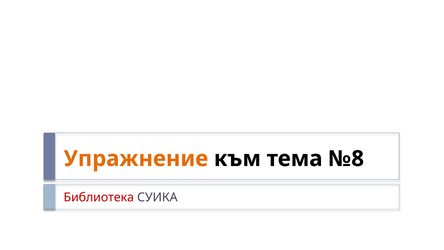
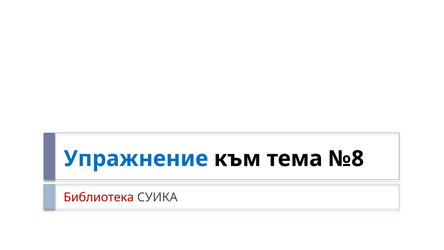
Упражнение colour: orange -> blue
